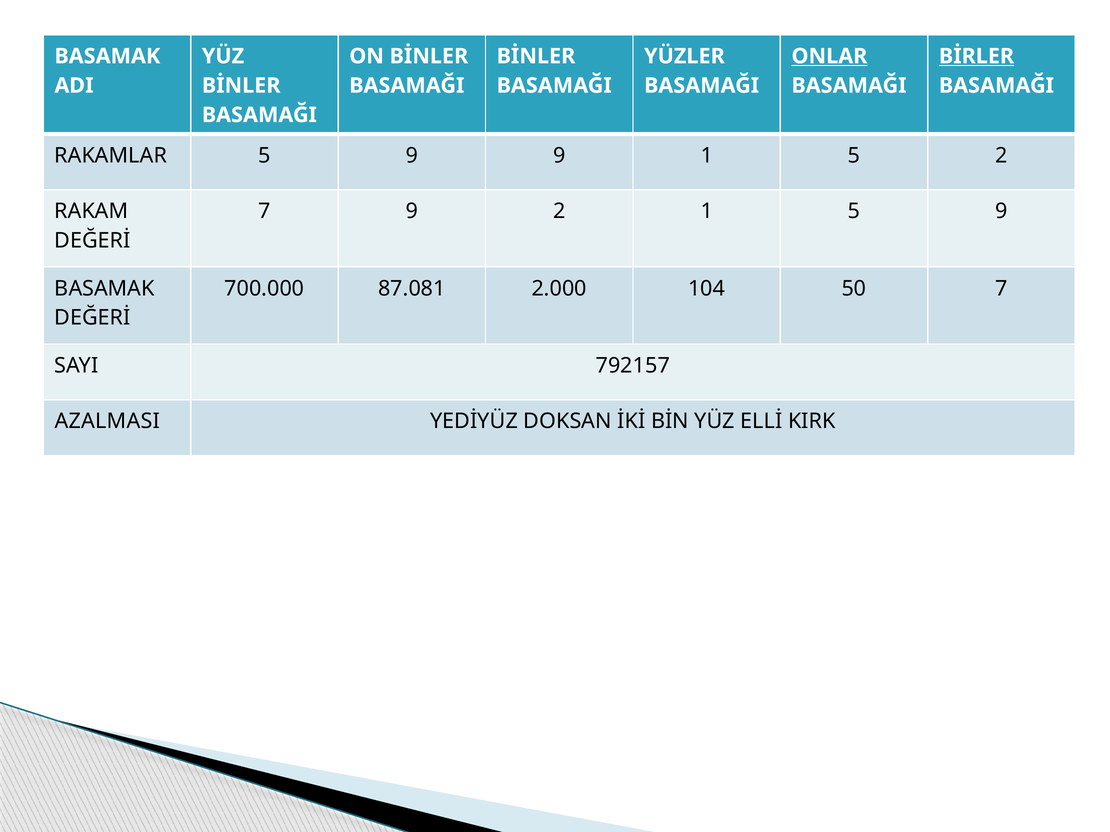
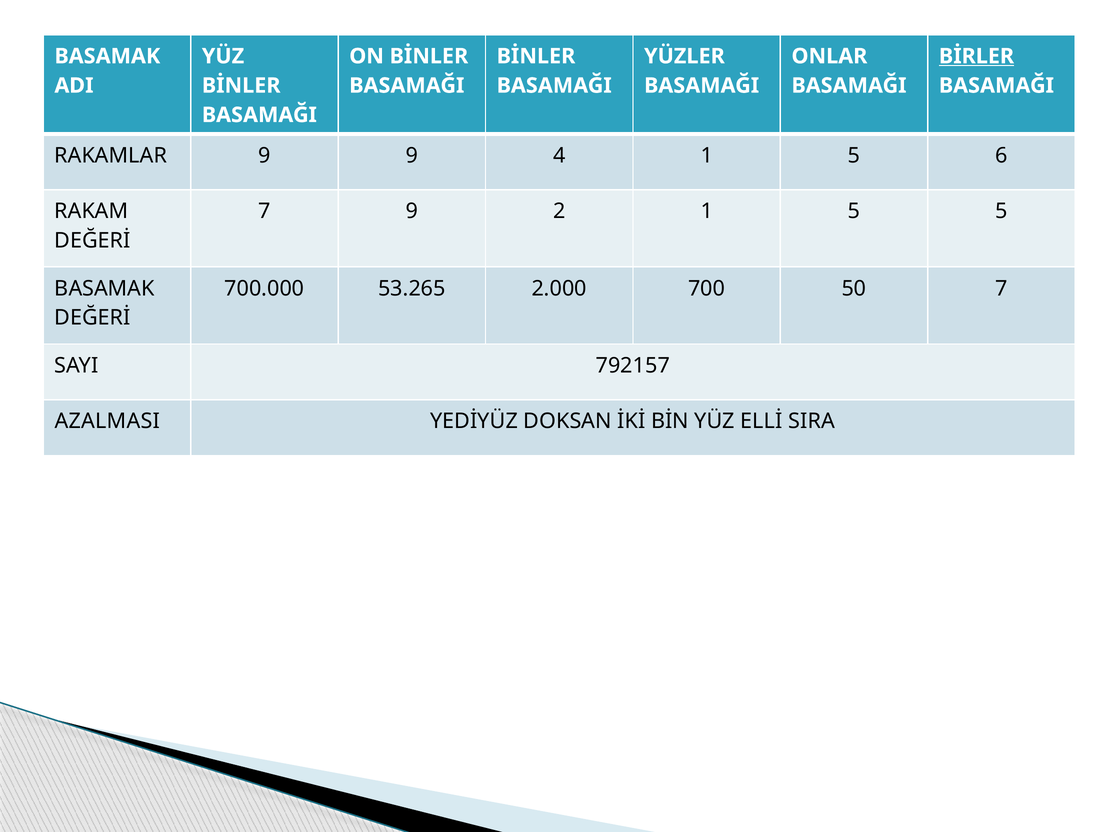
ONLAR underline: present -> none
RAKAMLAR 5: 5 -> 9
9 9: 9 -> 4
5 2: 2 -> 6
1 5 9: 9 -> 5
87.081: 87.081 -> 53.265
104: 104 -> 700
KIRK: KIRK -> SIRA
